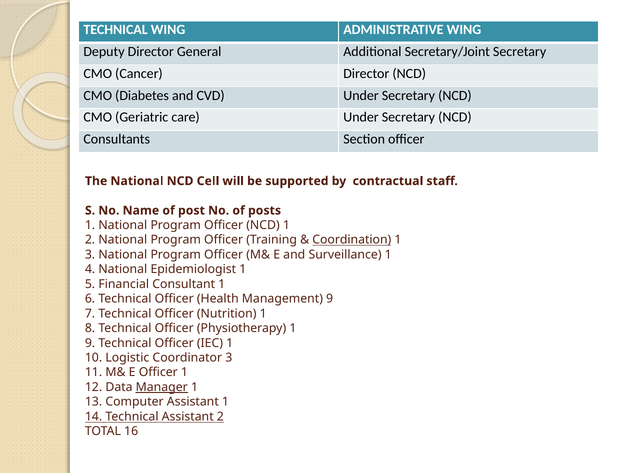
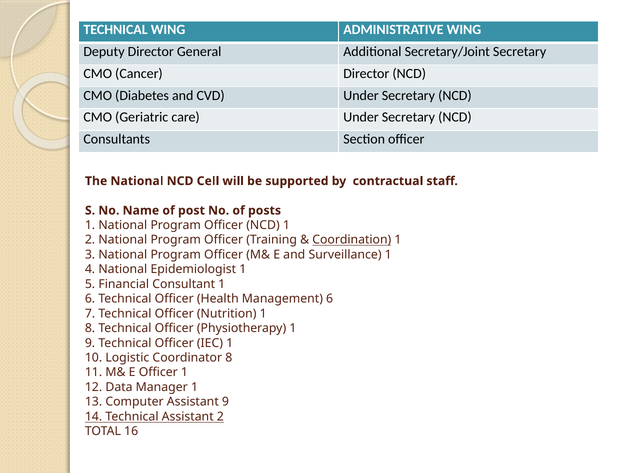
Management 9: 9 -> 6
Coordinator 3: 3 -> 8
Manager underline: present -> none
Assistant 1: 1 -> 9
